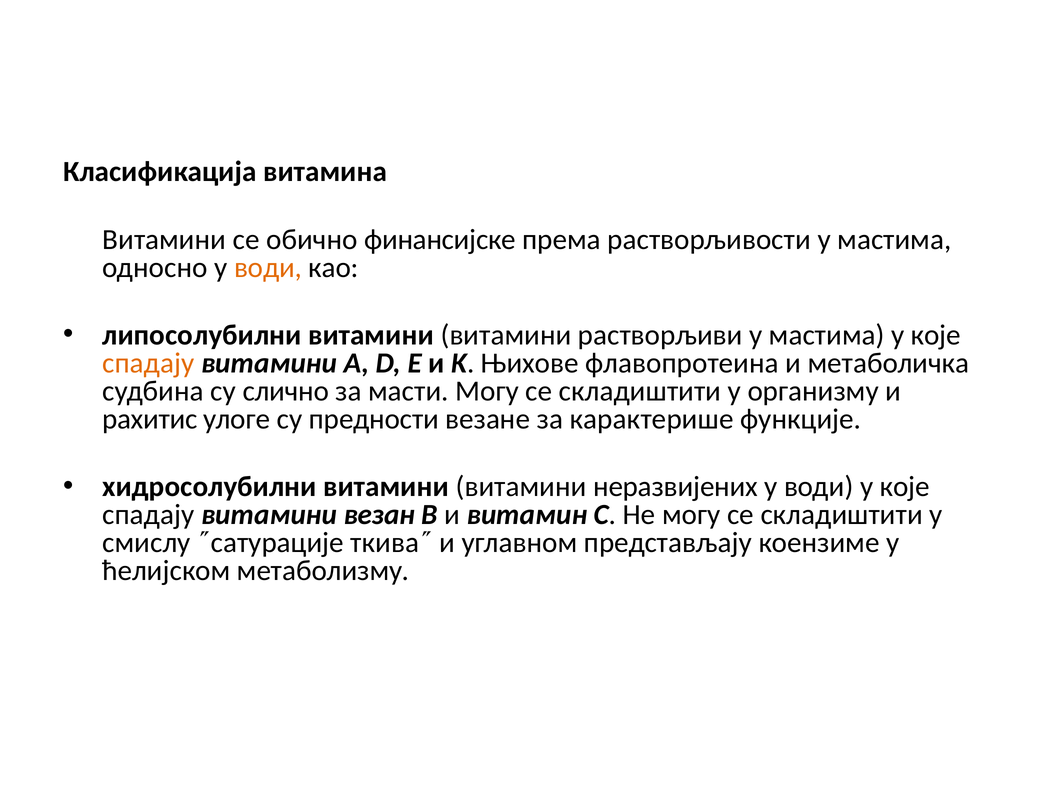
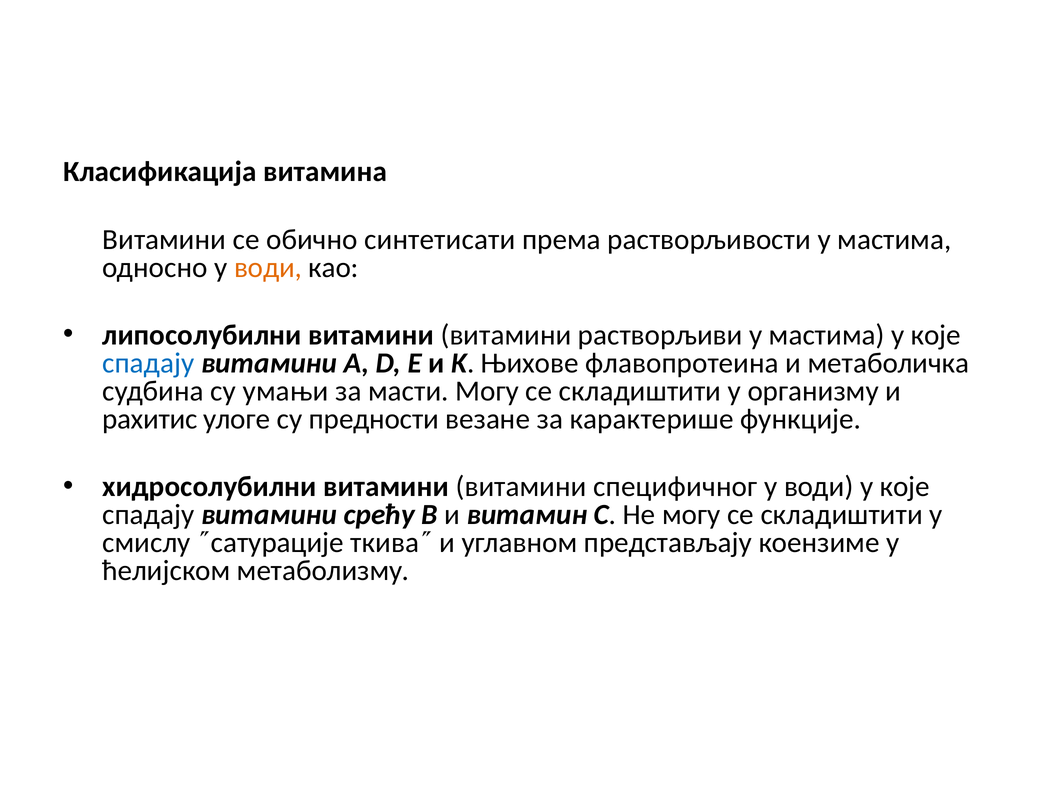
финансијске: финансијске -> синтетисати
спадају at (148, 363) colour: orange -> blue
слично: слично -> умањи
неразвијених: неразвијених -> спeцифичнoг
везан: везан -> срећу
